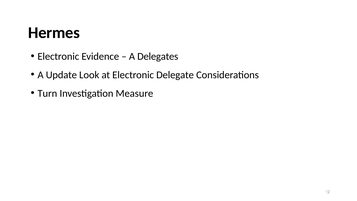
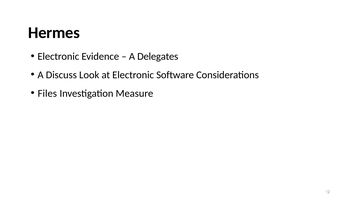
Update: Update -> Discuss
Delegate: Delegate -> Software
Turn: Turn -> Files
